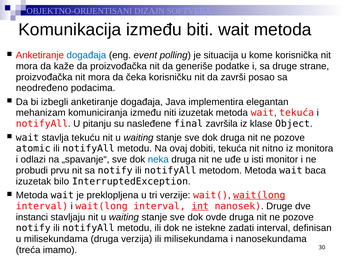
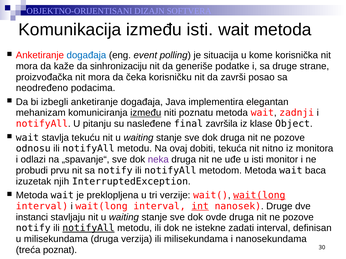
između biti: biti -> isti
da proizvođačka: proizvođačka -> sinhronizaciju
između at (146, 113) underline: none -> present
niti izuzetak: izuzetak -> poznatu
wait tekuća: tekuća -> zadnji
atomic: atomic -> odnosu
neka colour: blue -> purple
bilo: bilo -> njih
notifyAll at (88, 228) underline: none -> present
imamo: imamo -> poznat
